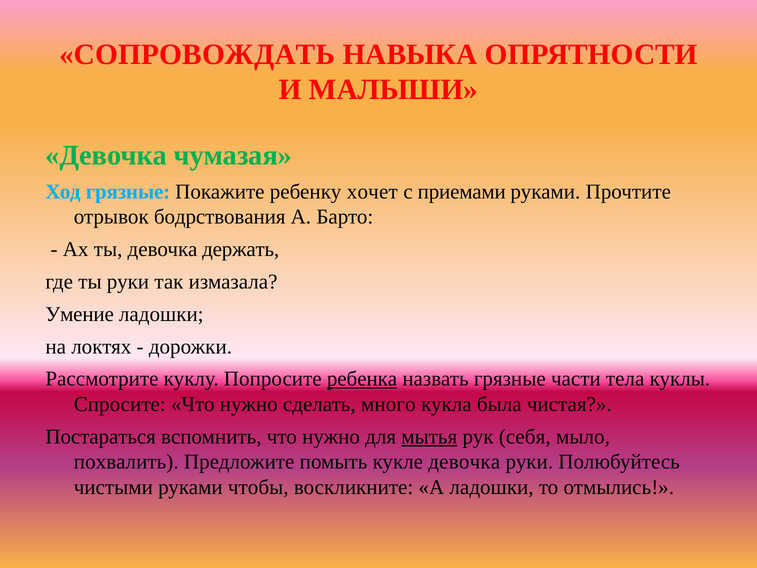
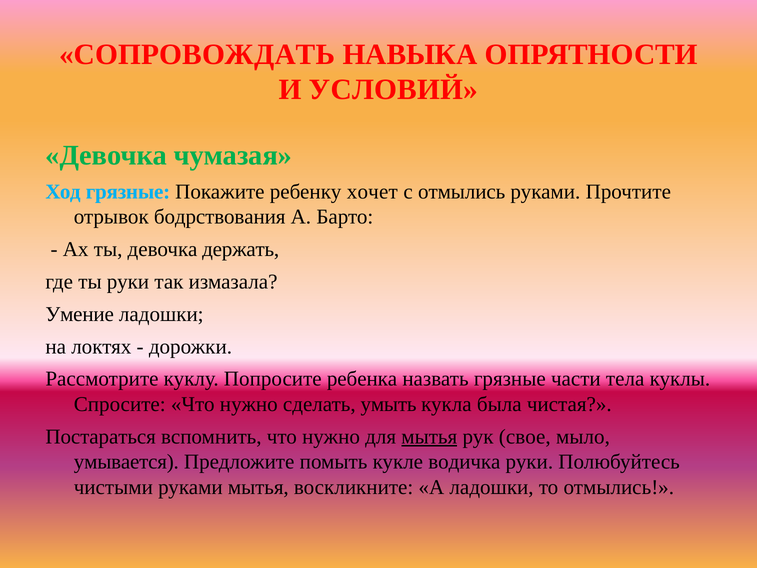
МАЛЫШИ: МАЛЫШИ -> УСЛОВИЙ
с приемами: приемами -> отмылись
ребенка underline: present -> none
много: много -> умыть
себя: себя -> свое
похвалить: похвалить -> умывается
кукле девочка: девочка -> водичка
руками чтобы: чтобы -> мытья
